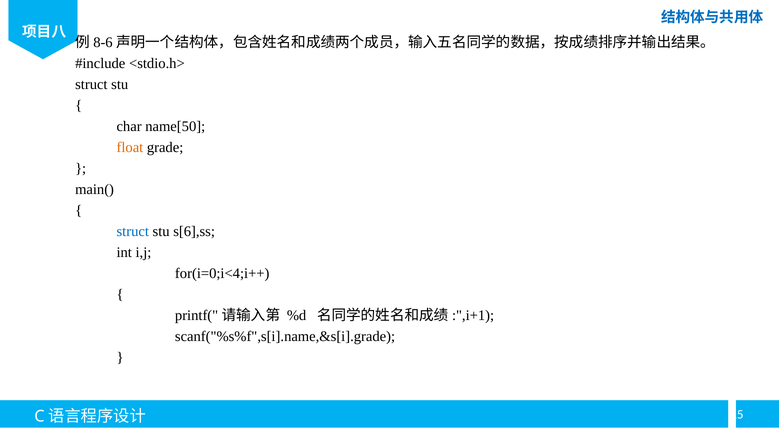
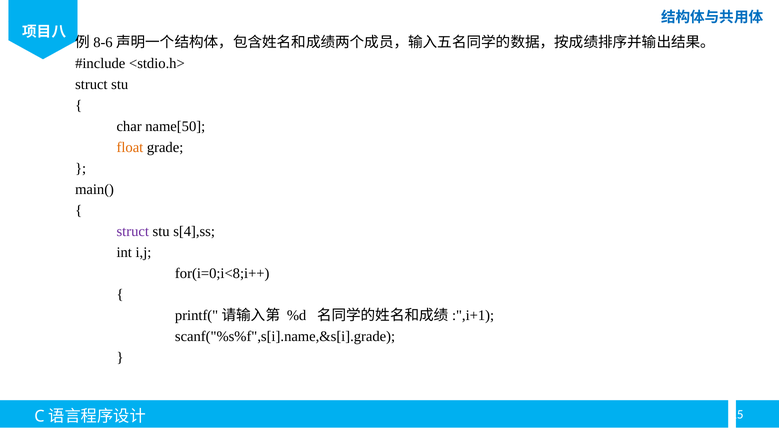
struct at (133, 232) colour: blue -> purple
s[6],ss: s[6],ss -> s[4],ss
for(i=0;i<4;i++: for(i=0;i<4;i++ -> for(i=0;i<8;i++
